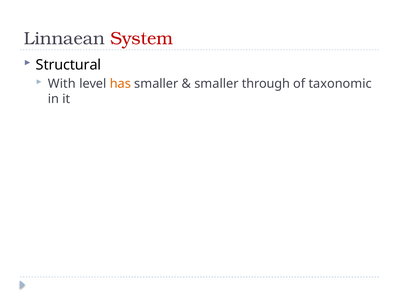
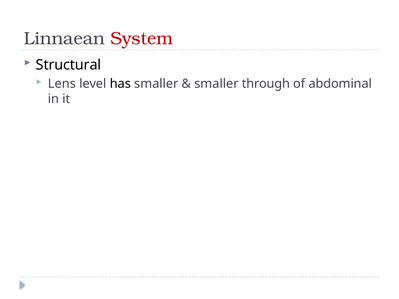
With: With -> Lens
has colour: orange -> black
taxonomic: taxonomic -> abdominal
